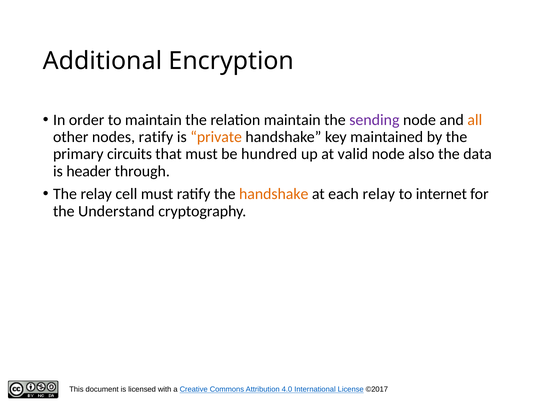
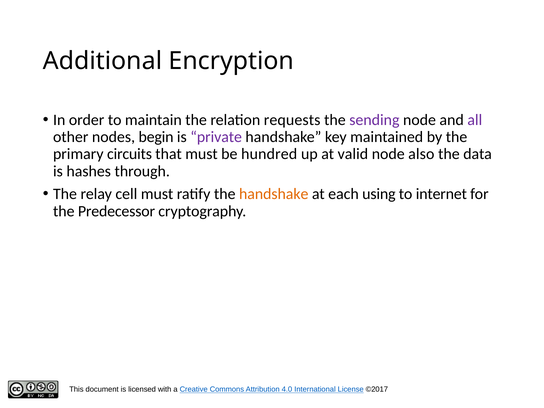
relation maintain: maintain -> requests
all colour: orange -> purple
nodes ratify: ratify -> begin
private colour: orange -> purple
header: header -> hashes
each relay: relay -> using
Understand: Understand -> Predecessor
